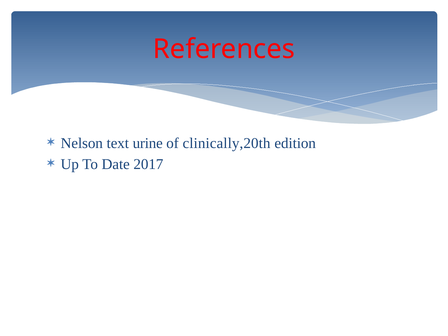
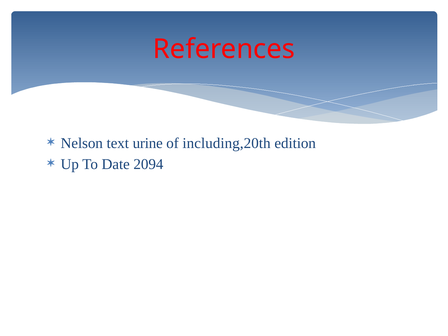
clinically,20th: clinically,20th -> including,20th
2017: 2017 -> 2094
